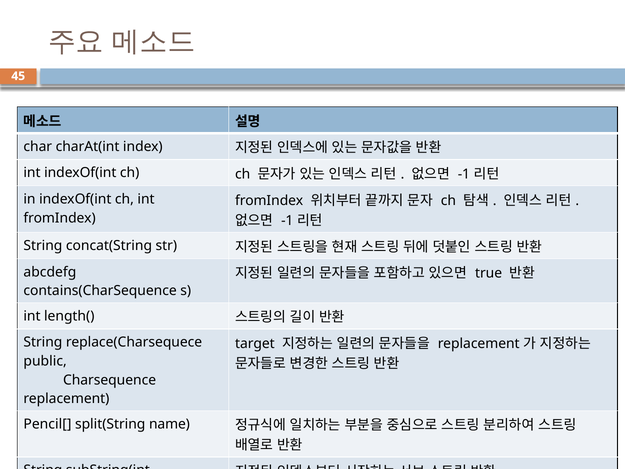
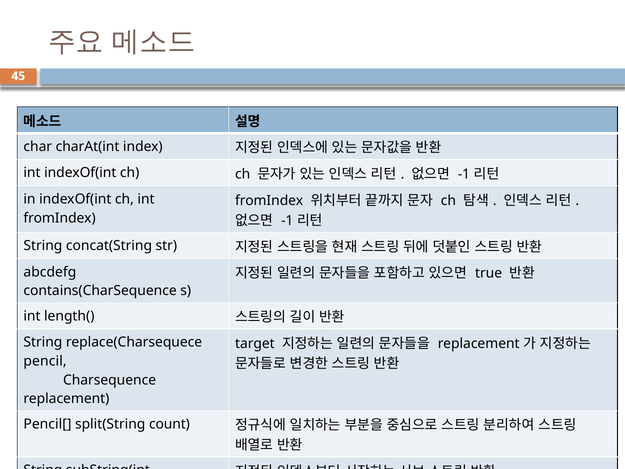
public: public -> pencil
name: name -> count
